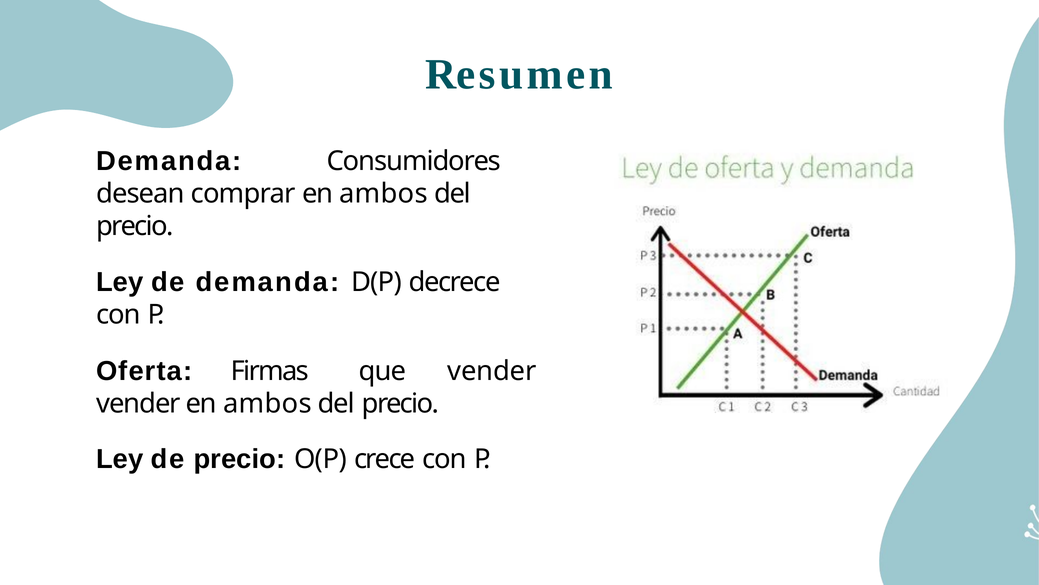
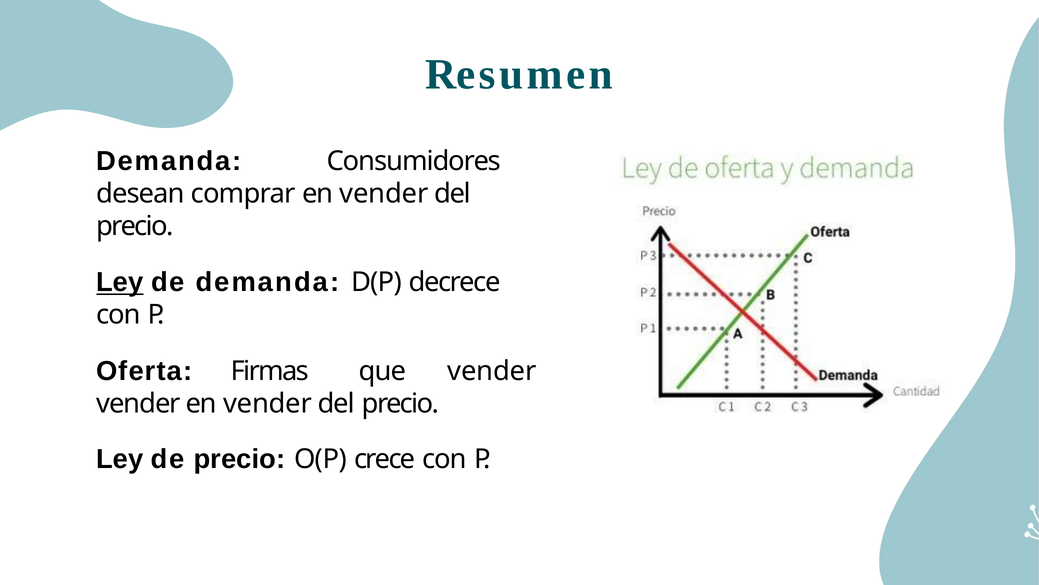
comprar en ambos: ambos -> vender
Ley at (120, 282) underline: none -> present
vender en ambos: ambos -> vender
